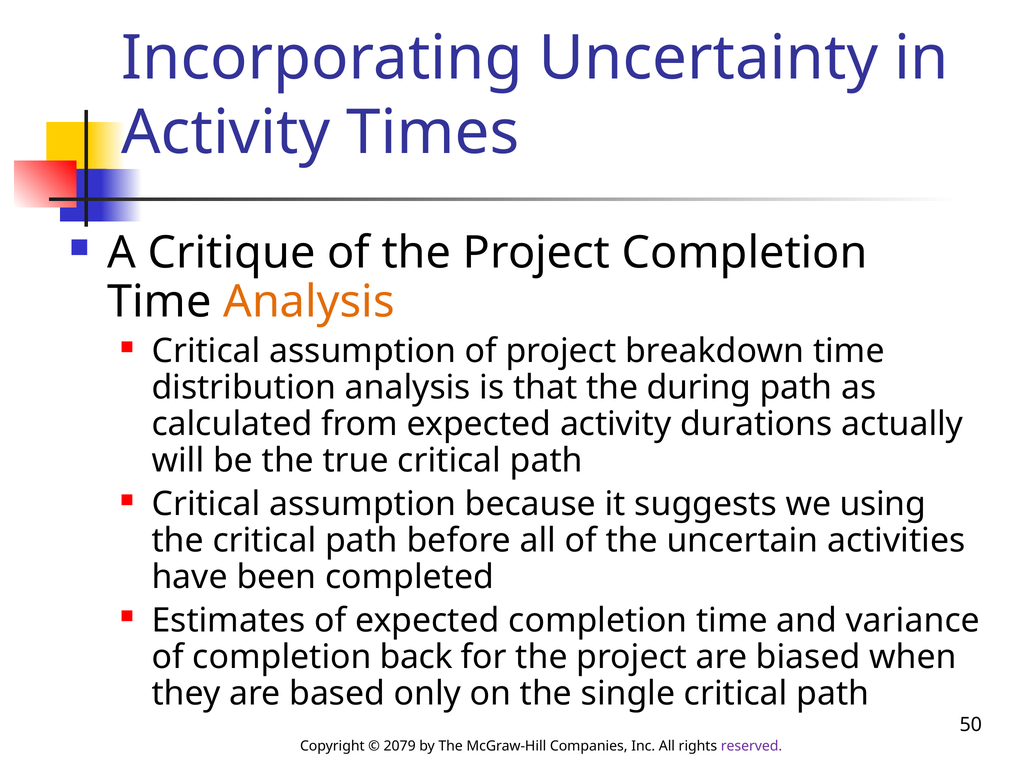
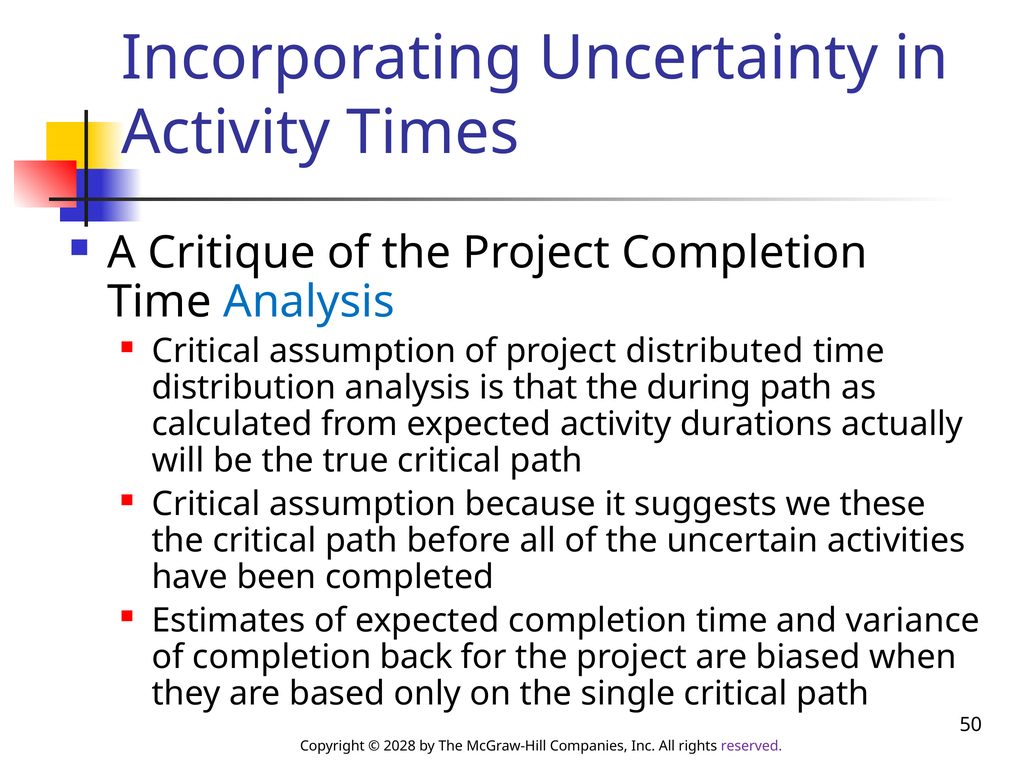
Analysis at (309, 302) colour: orange -> blue
breakdown: breakdown -> distributed
using: using -> these
2079: 2079 -> 2028
